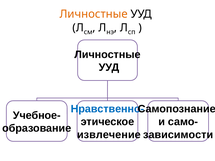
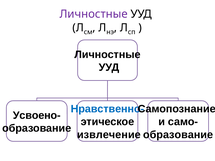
Личностные at (94, 14) colour: orange -> purple
Учебное-: Учебное- -> Усвоено-
зависимости at (178, 135): зависимости -> образование
